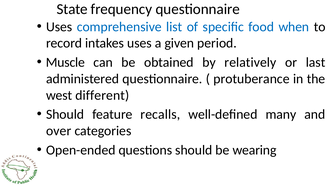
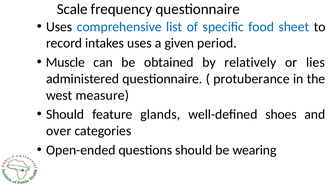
State: State -> Scale
when: when -> sheet
last: last -> lies
different: different -> measure
recalls: recalls -> glands
many: many -> shoes
